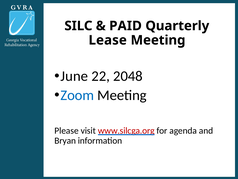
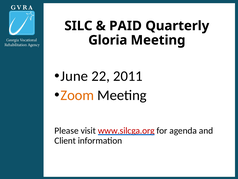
Lease: Lease -> Gloria
2048: 2048 -> 2011
Zoom colour: blue -> orange
Bryan: Bryan -> Client
